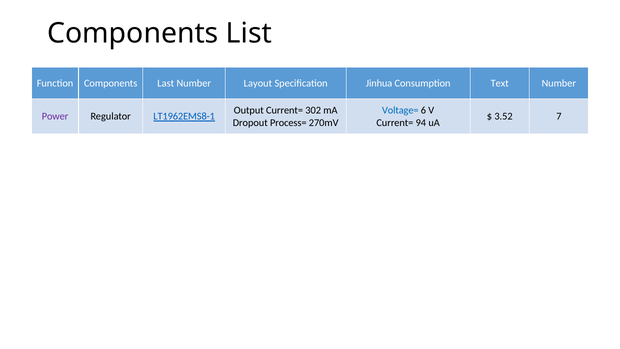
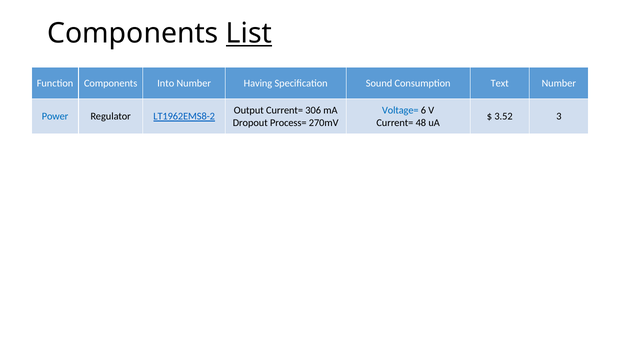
List underline: none -> present
Last: Last -> Into
Layout: Layout -> Having
Jinhua: Jinhua -> Sound
302: 302 -> 306
Power colour: purple -> blue
LT1962EMS8-1: LT1962EMS8-1 -> LT1962EMS8-2
7: 7 -> 3
94: 94 -> 48
